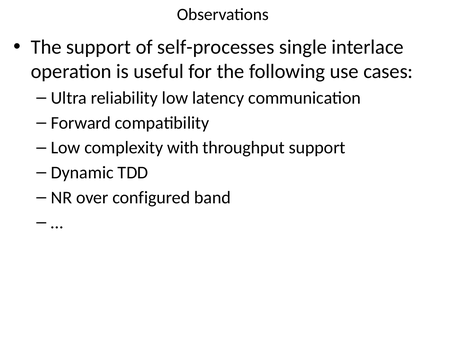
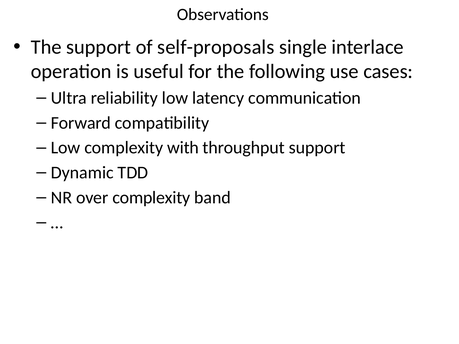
self-processes: self-processes -> self-proposals
over configured: configured -> complexity
